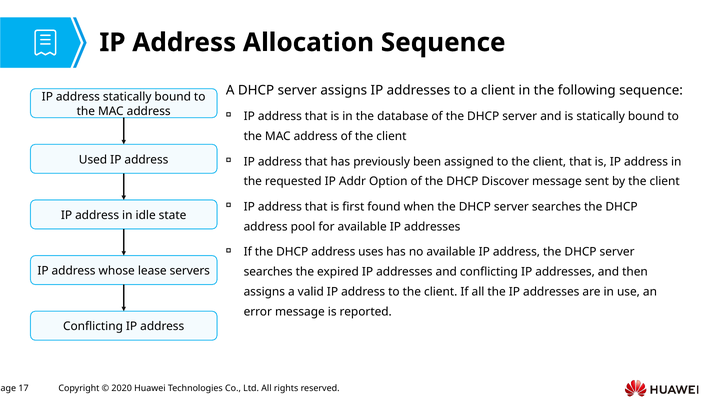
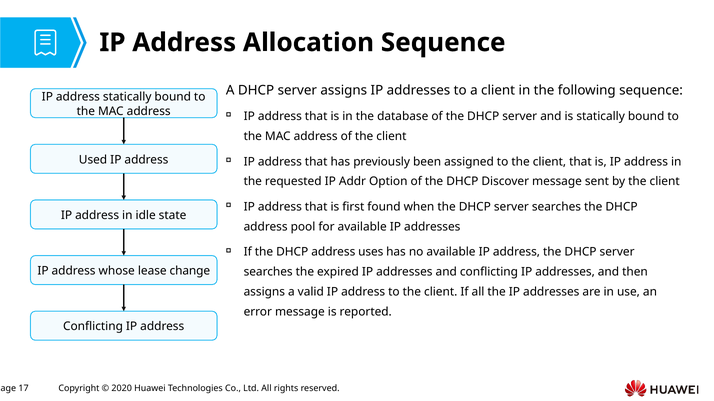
servers: servers -> change
